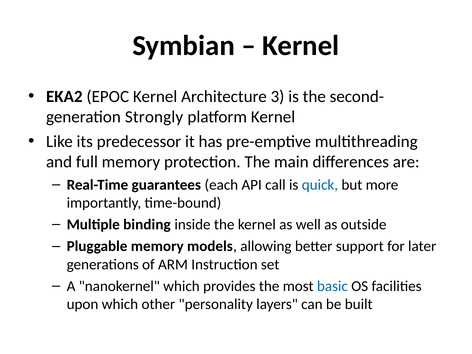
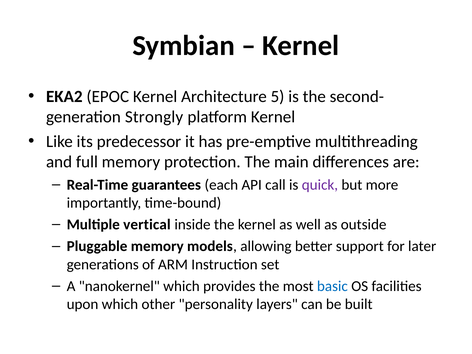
3: 3 -> 5
quick colour: blue -> purple
binding: binding -> vertical
